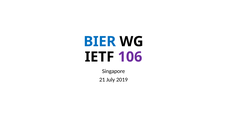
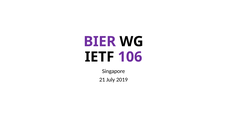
BIER colour: blue -> purple
